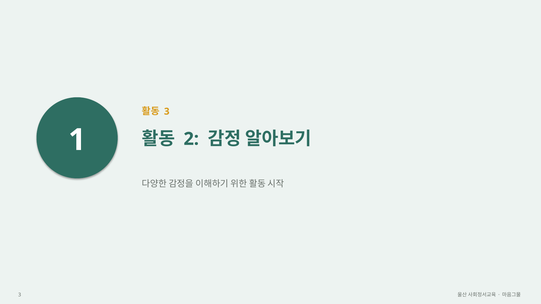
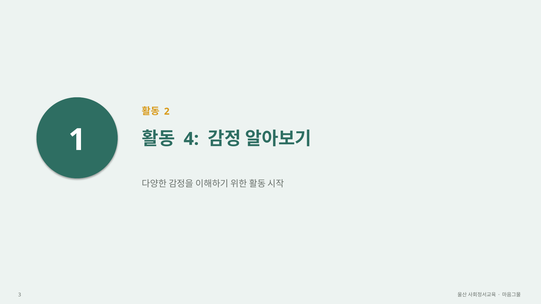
3 at (167, 112): 3 -> 2
2: 2 -> 4
